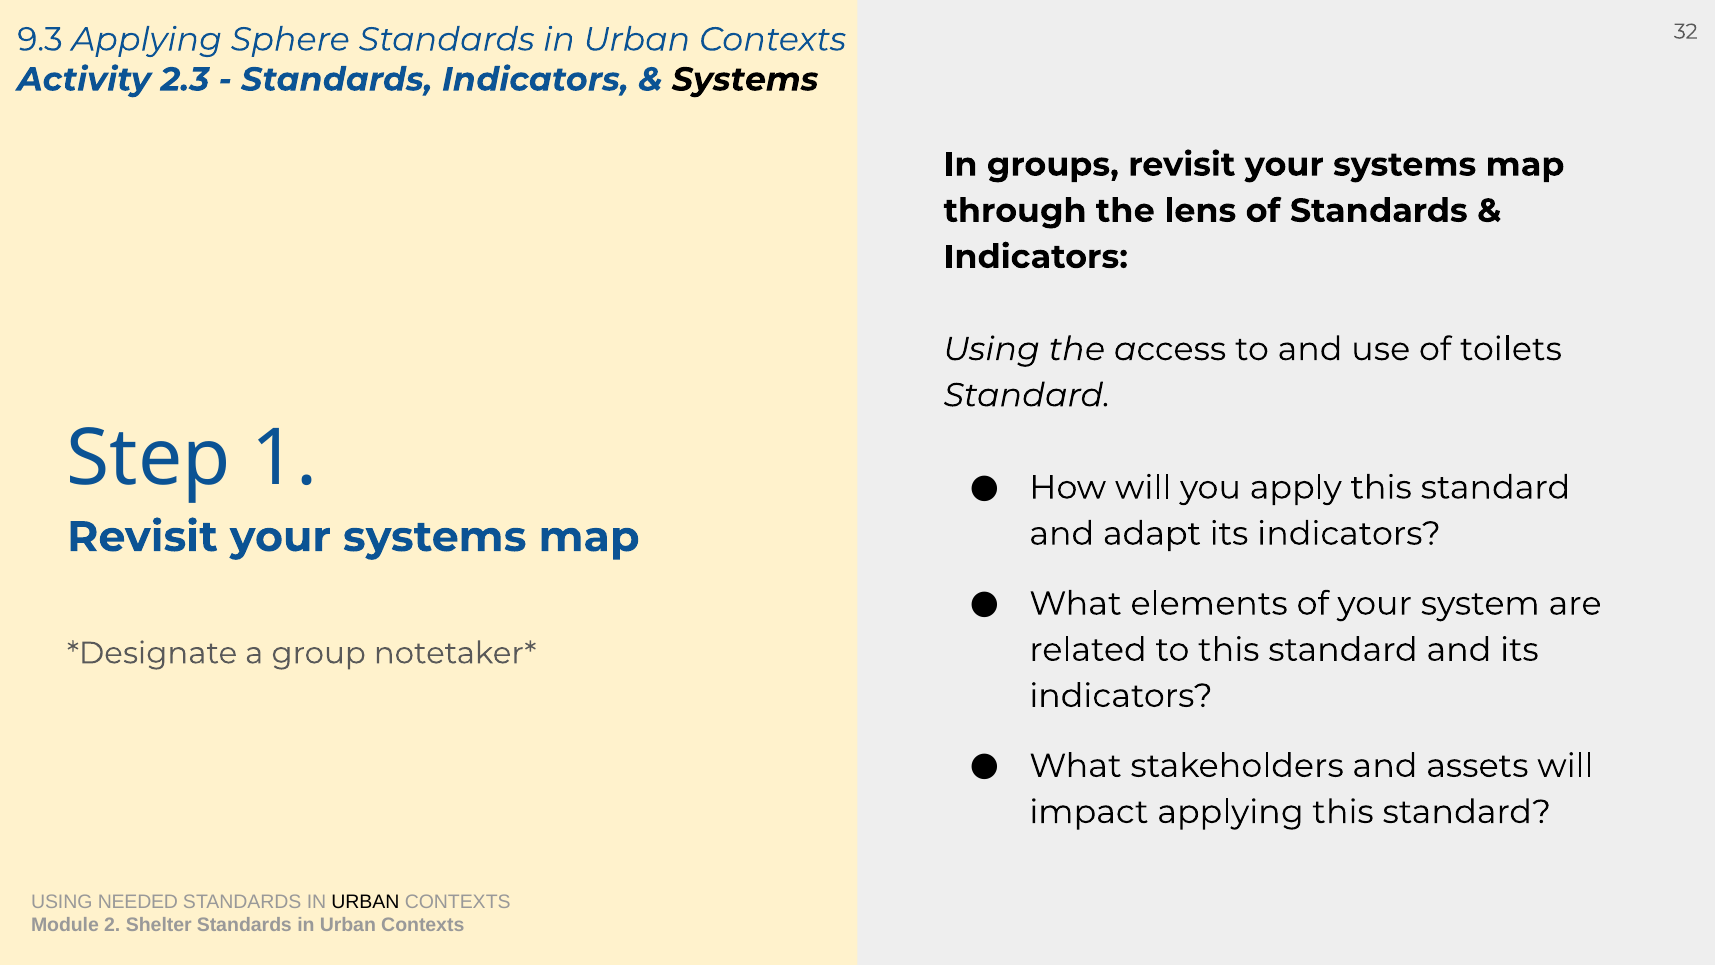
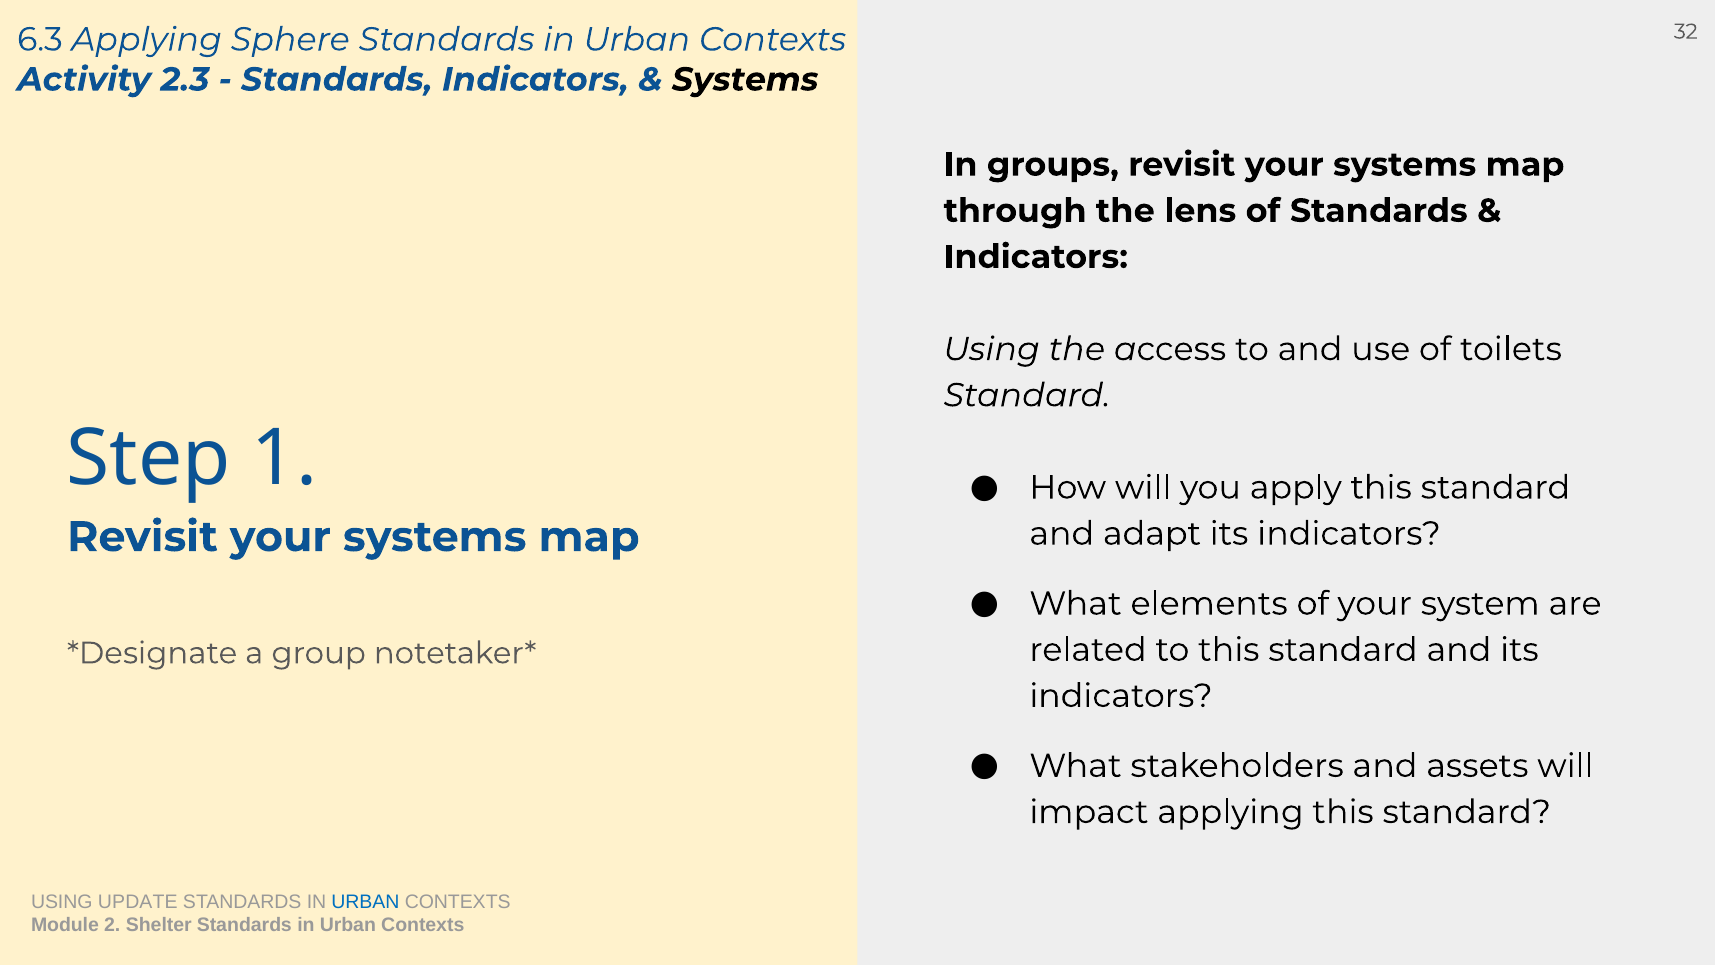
9.3: 9.3 -> 6.3
NEEDED: NEEDED -> UPDATE
URBAN at (365, 901) colour: black -> blue
